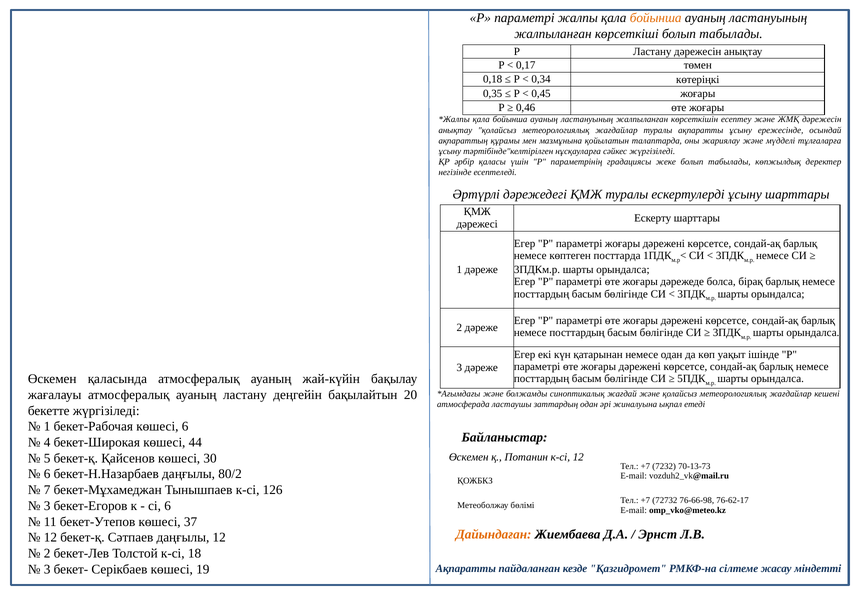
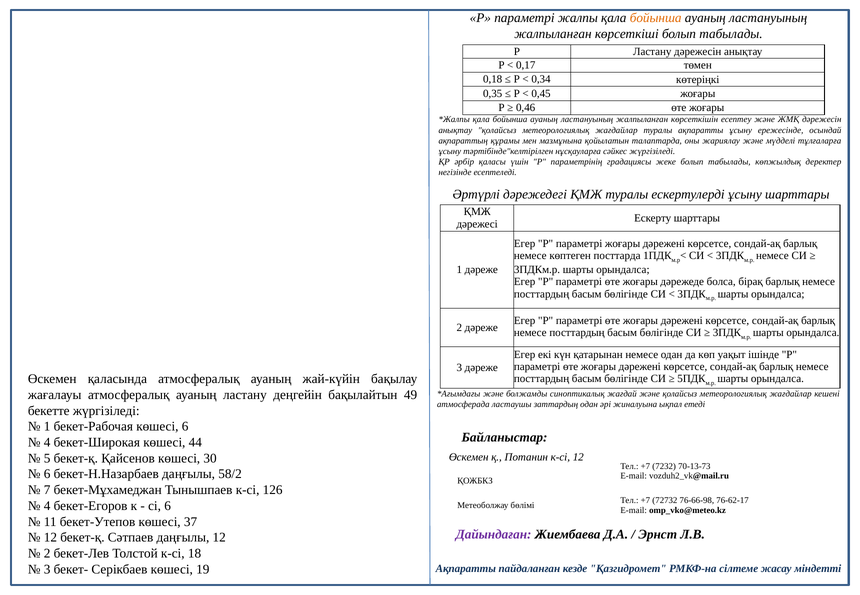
20: 20 -> 49
80/2: 80/2 -> 58/2
3 at (47, 506): 3 -> 4
Дайындаған colour: orange -> purple
